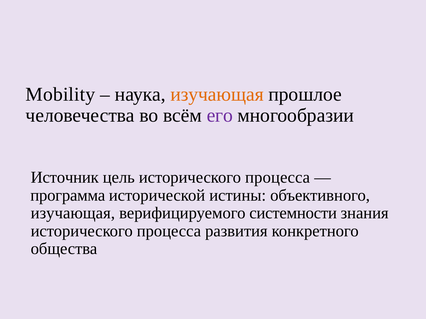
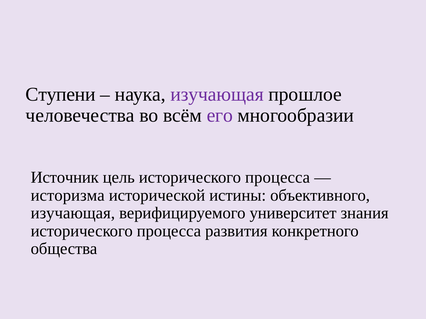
Mobility: Mobility -> Ступени
изучающая at (217, 94) colour: orange -> purple
программа: программа -> историзма
системности: системности -> университет
